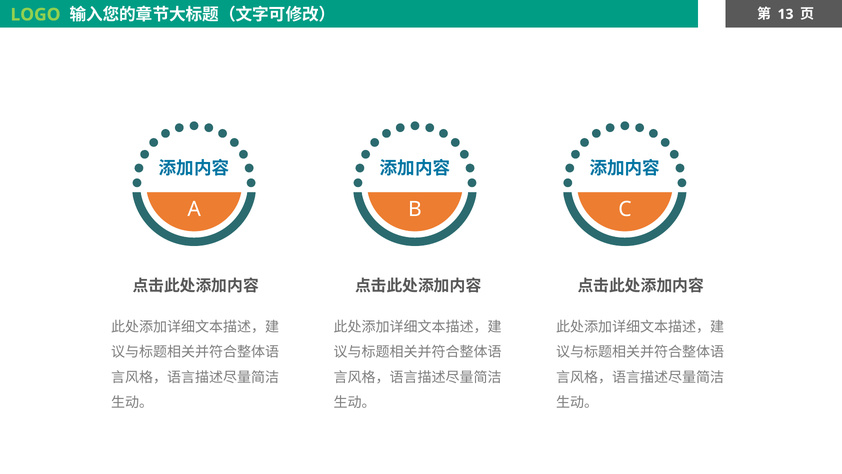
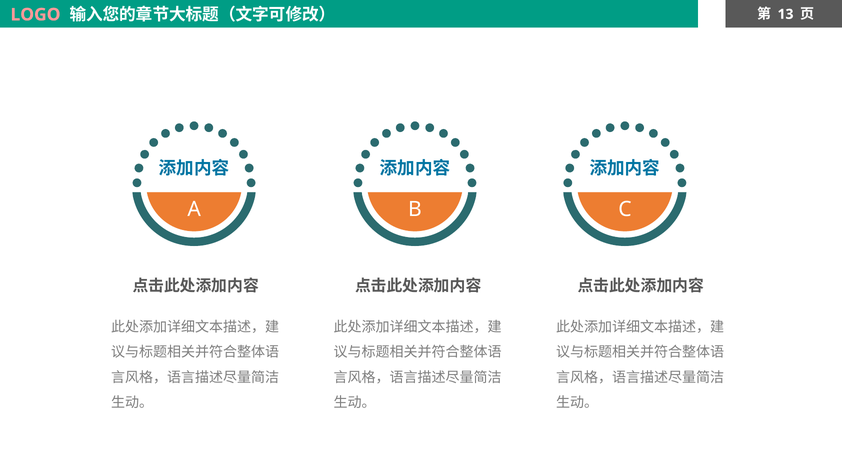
LOGO colour: light green -> pink
